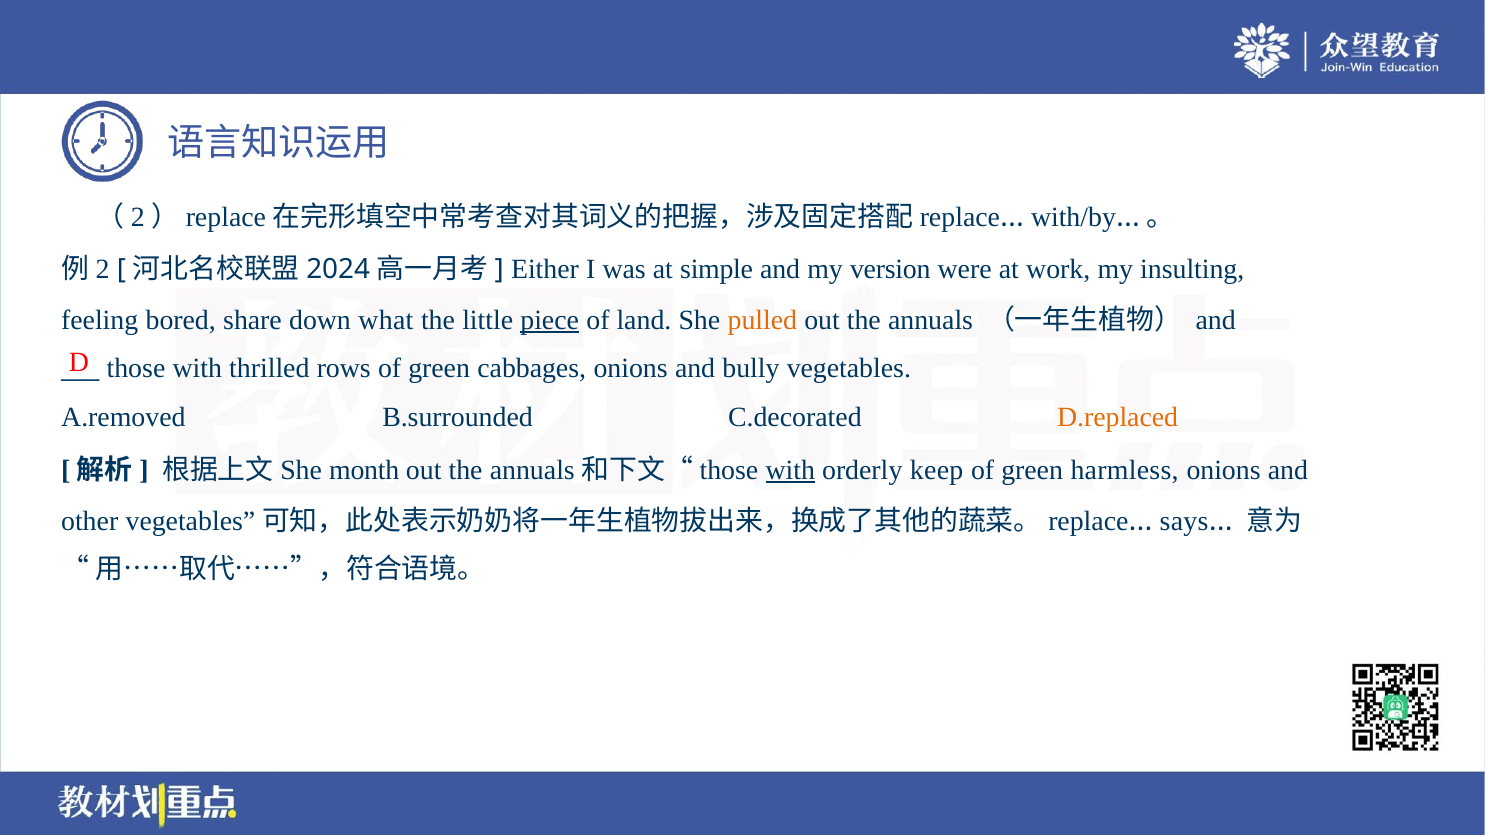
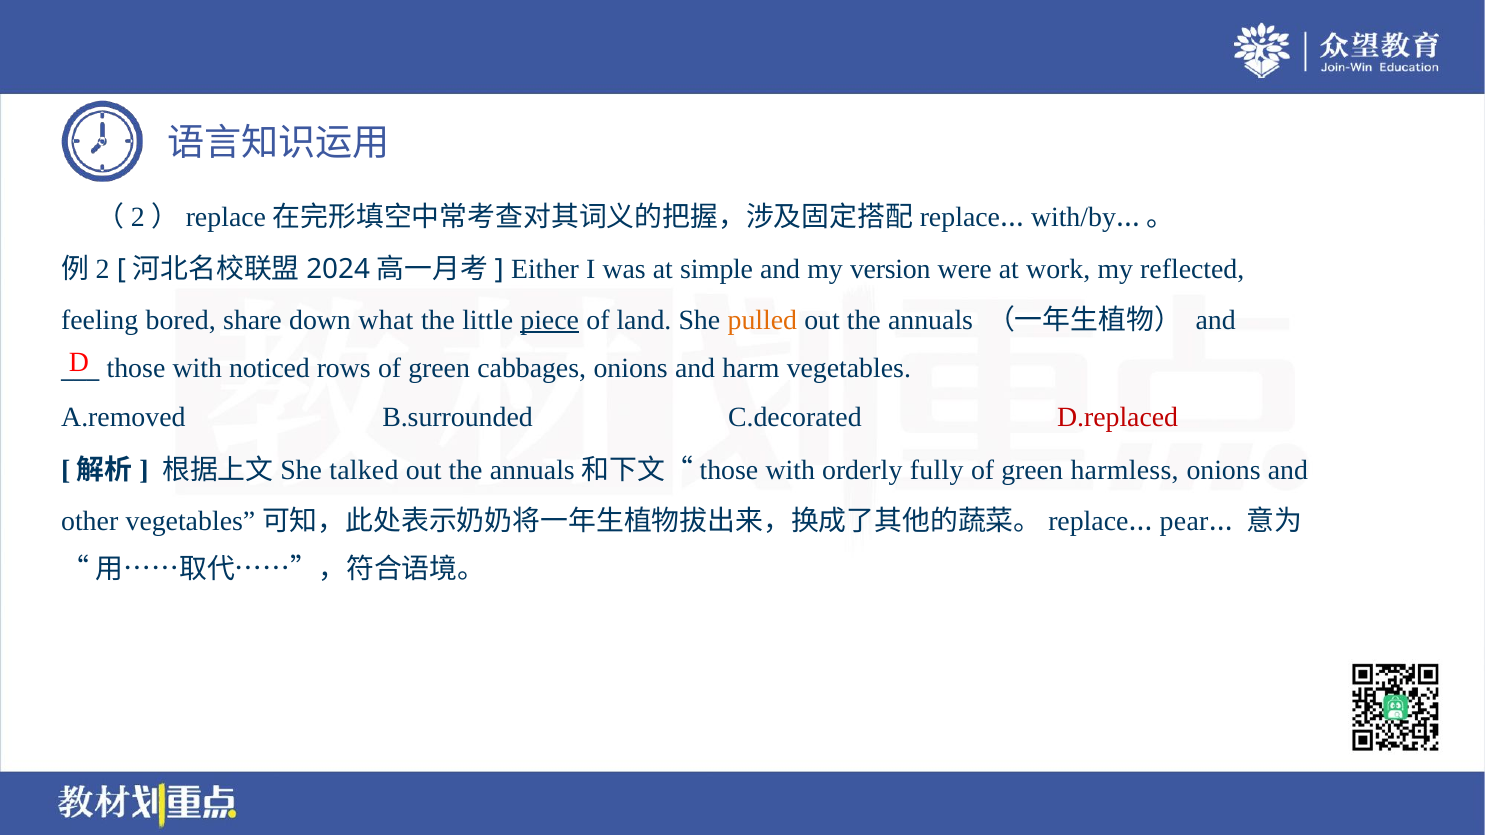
insulting: insulting -> reflected
thrilled: thrilled -> noticed
bully: bully -> harm
D.replaced colour: orange -> red
month: month -> talked
with at (790, 470) underline: present -> none
keep: keep -> fully
says: says -> pear
